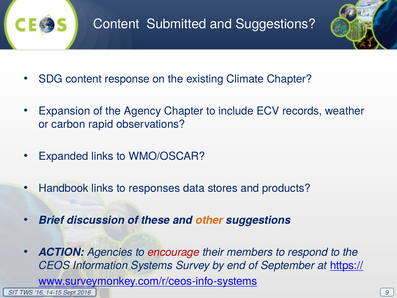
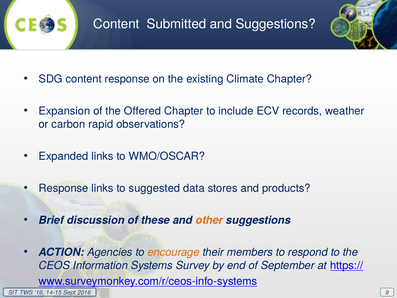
Agency: Agency -> Offered
Handbook at (64, 188): Handbook -> Response
responses: responses -> suggested
encourage colour: red -> orange
